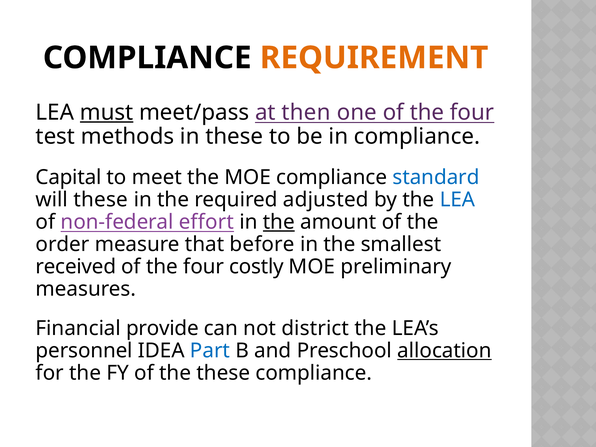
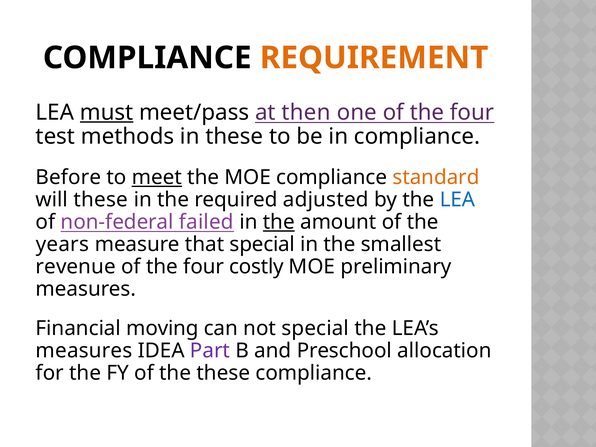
Capital: Capital -> Before
meet underline: none -> present
standard colour: blue -> orange
effort: effort -> failed
order: order -> years
that before: before -> special
received: received -> revenue
provide: provide -> moving
not district: district -> special
personnel at (84, 351): personnel -> measures
Part colour: blue -> purple
allocation underline: present -> none
